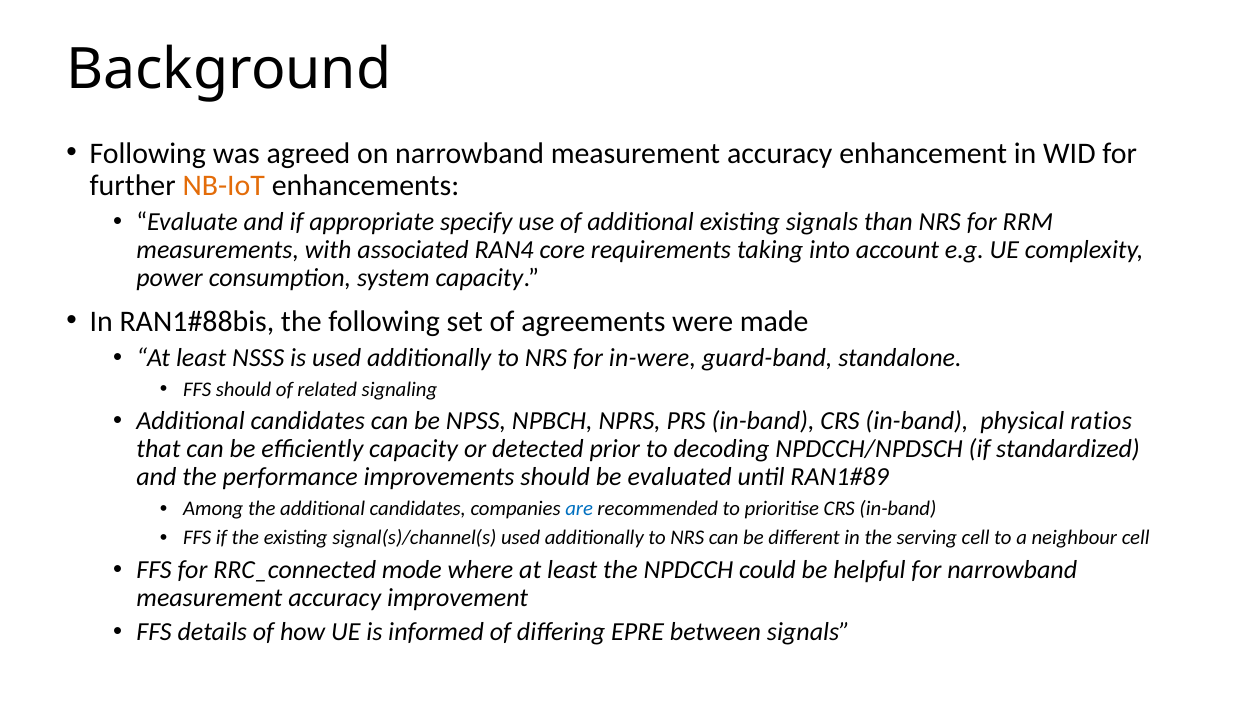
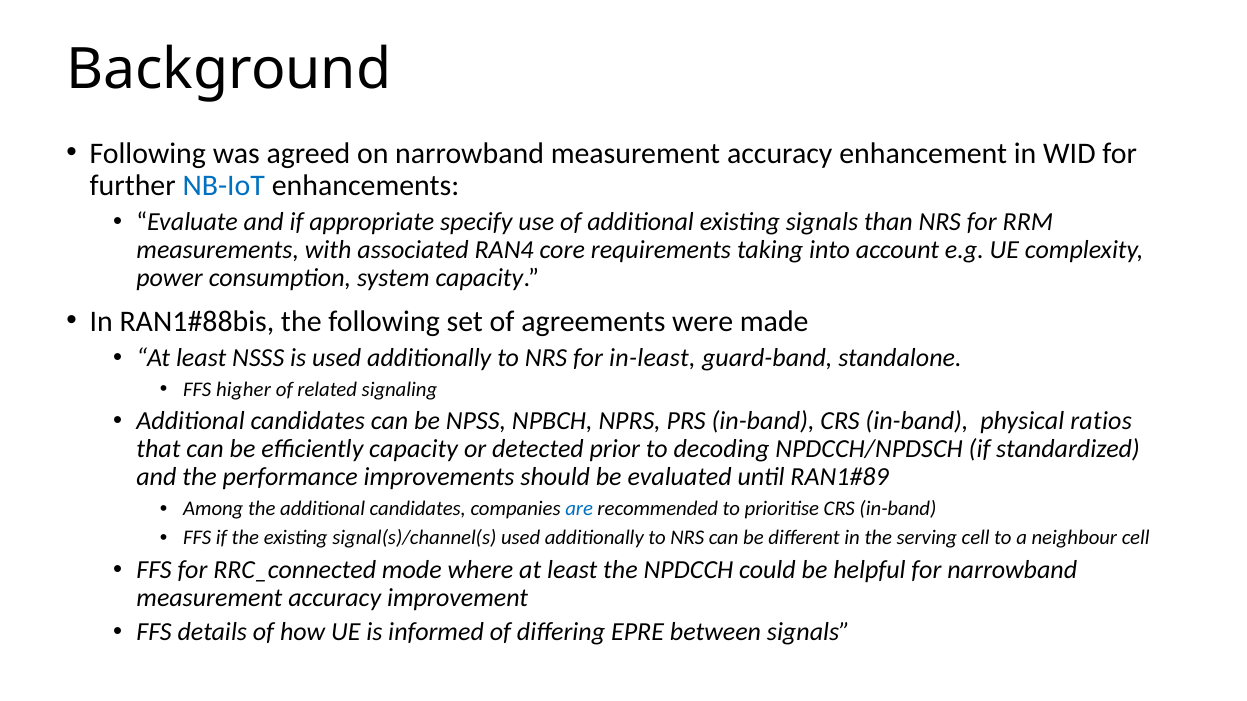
NB-IoT colour: orange -> blue
in-were: in-were -> in-least
FFS should: should -> higher
